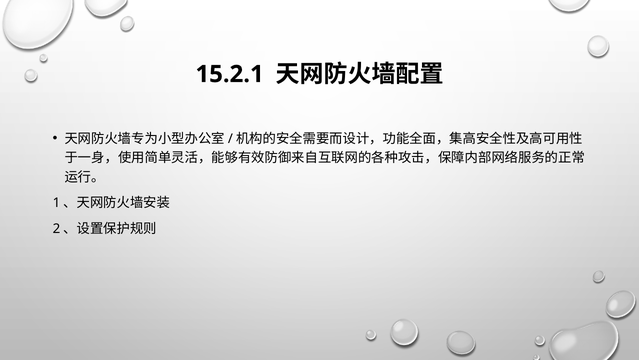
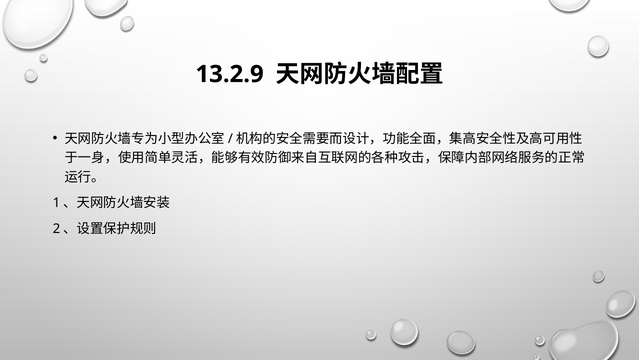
15.2.1: 15.2.1 -> 13.2.9
